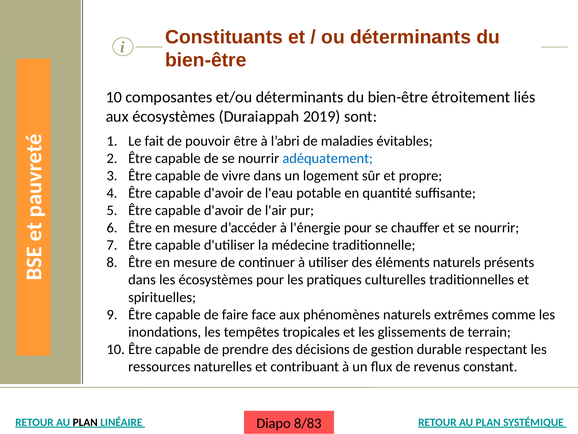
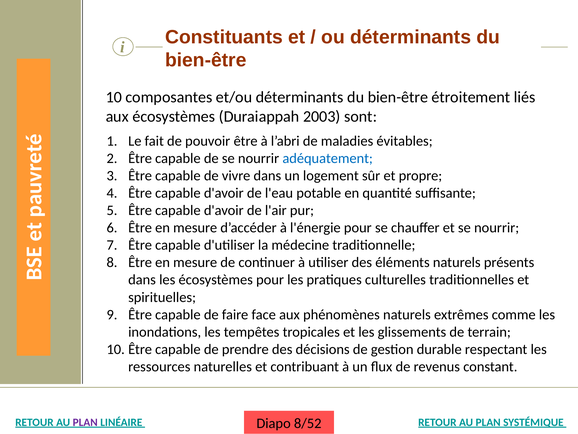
2019: 2019 -> 2003
8/83: 8/83 -> 8/52
PLAN at (85, 422) colour: black -> purple
